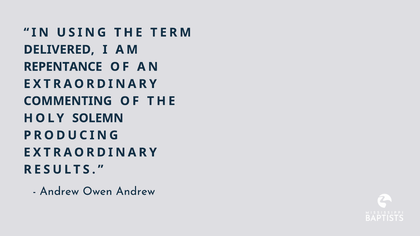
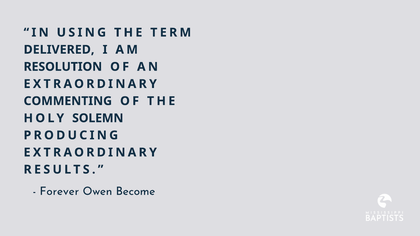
REPENTANCE: REPENTANCE -> RESOLUTION
Andrew at (59, 191): Andrew -> Forever
Owen Andrew: Andrew -> Become
